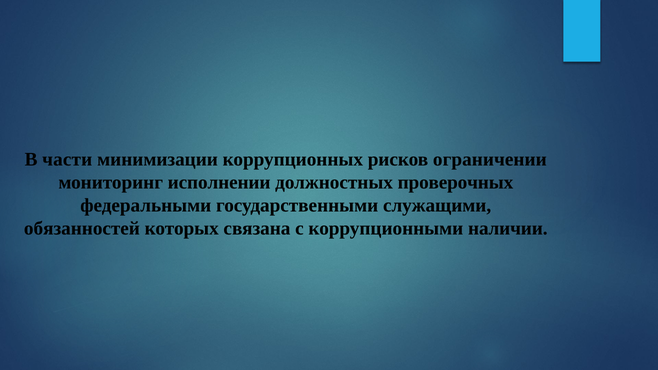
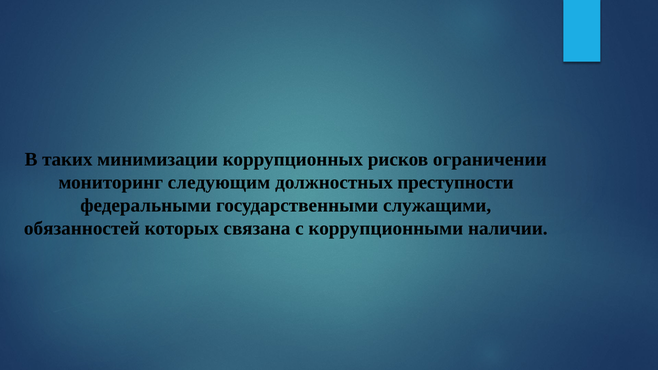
части: части -> таких
исполнении: исполнении -> следующим
проверочных: проверочных -> преступности
